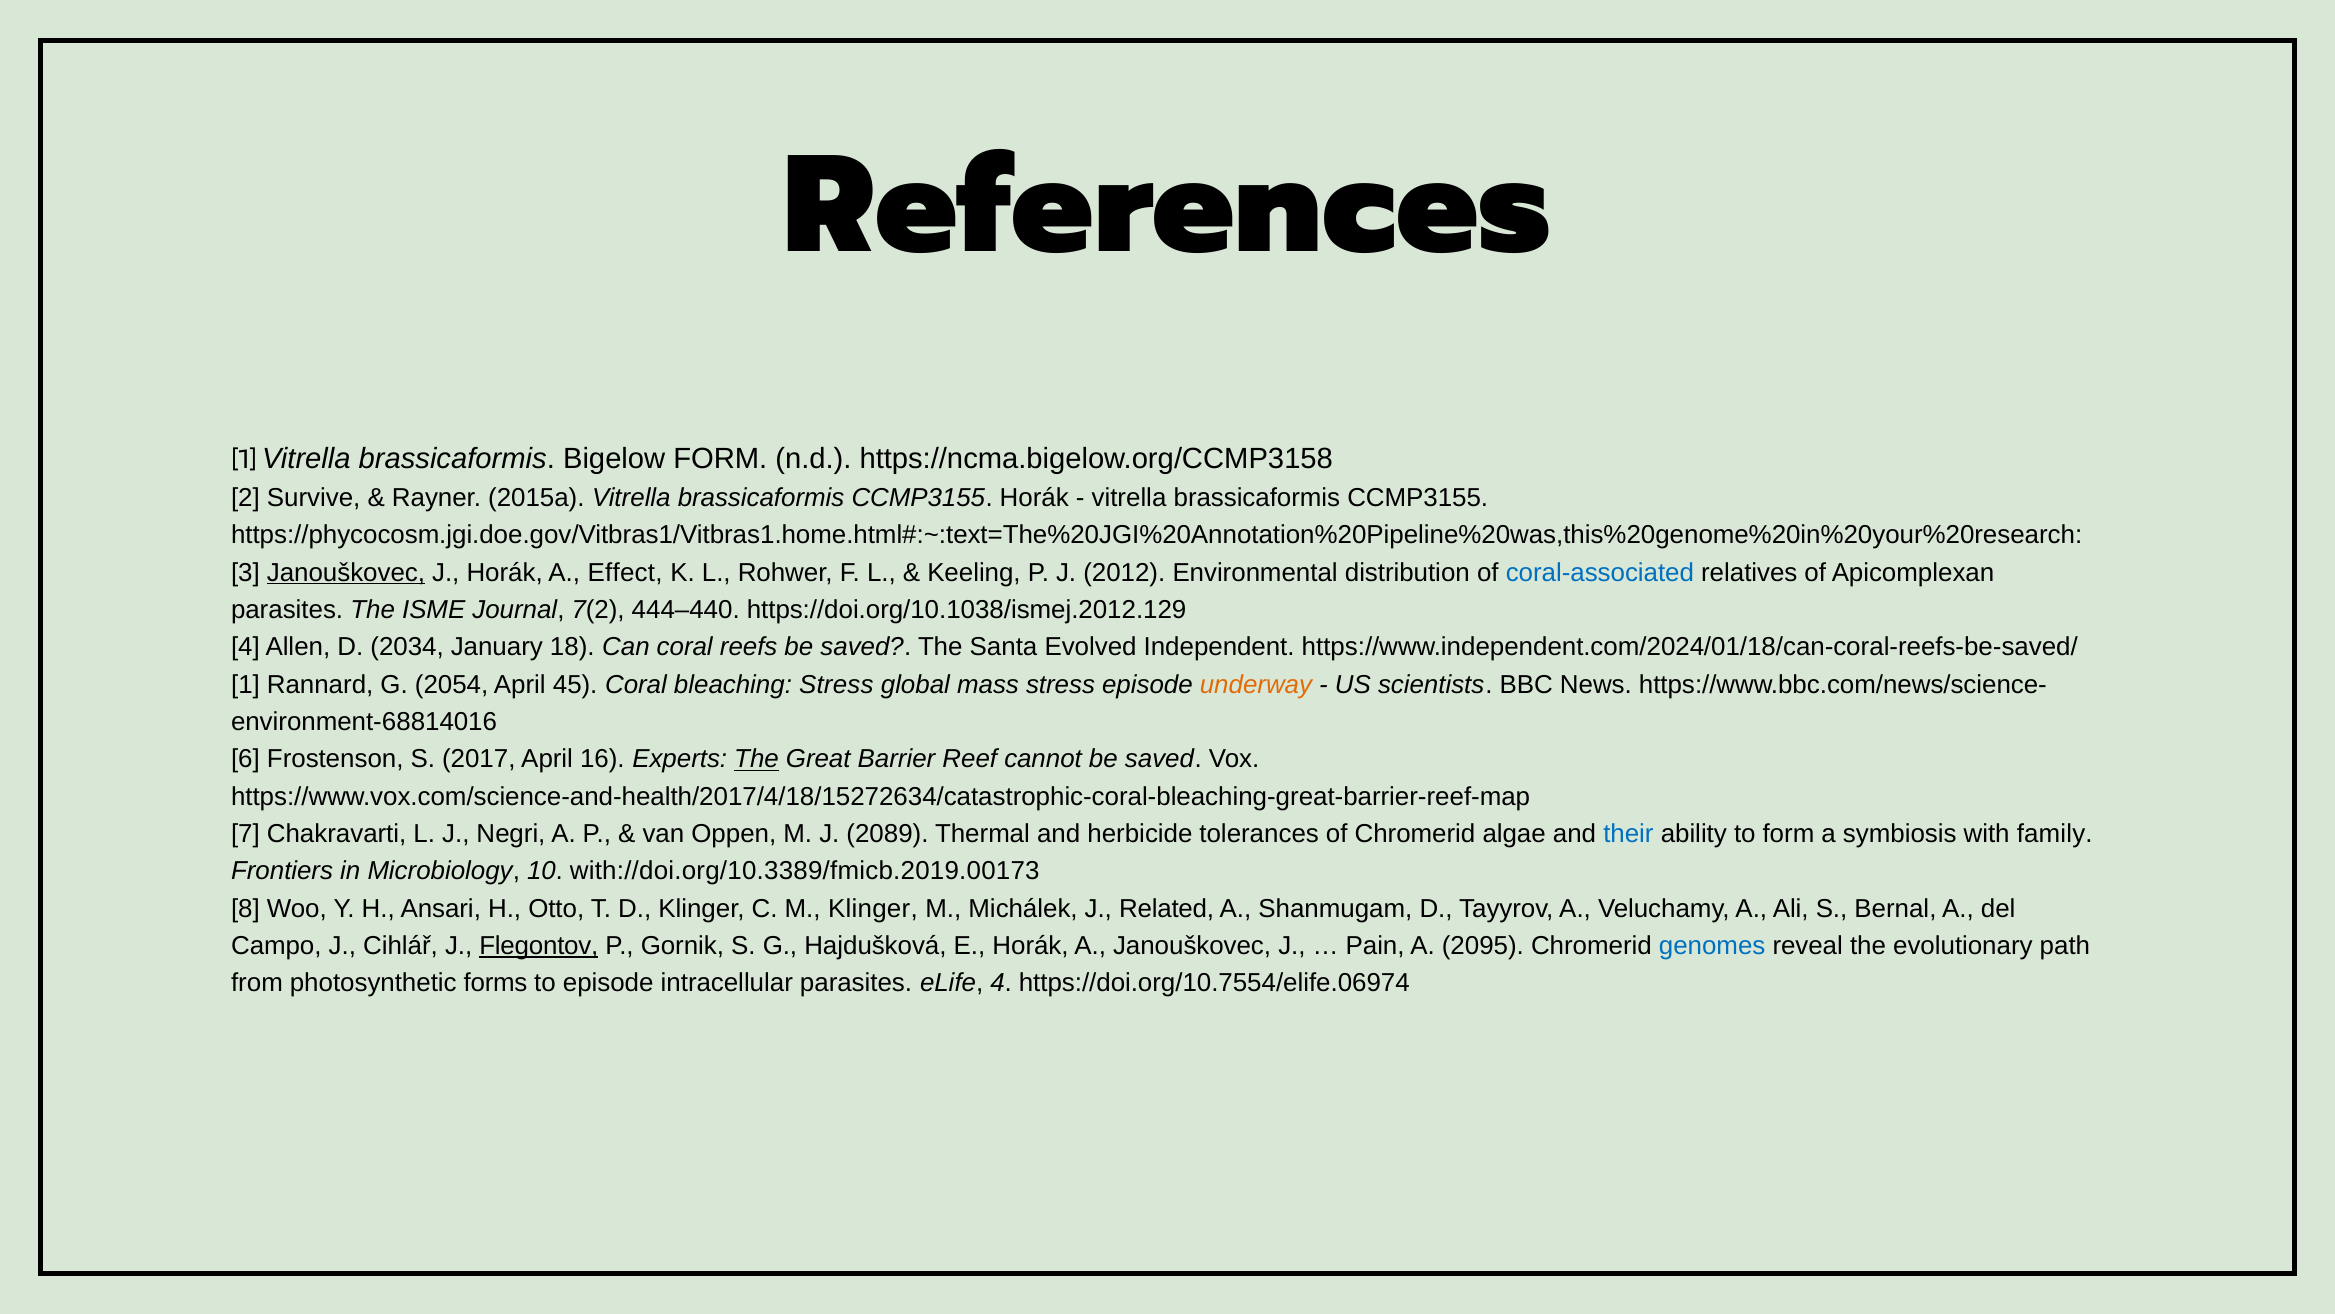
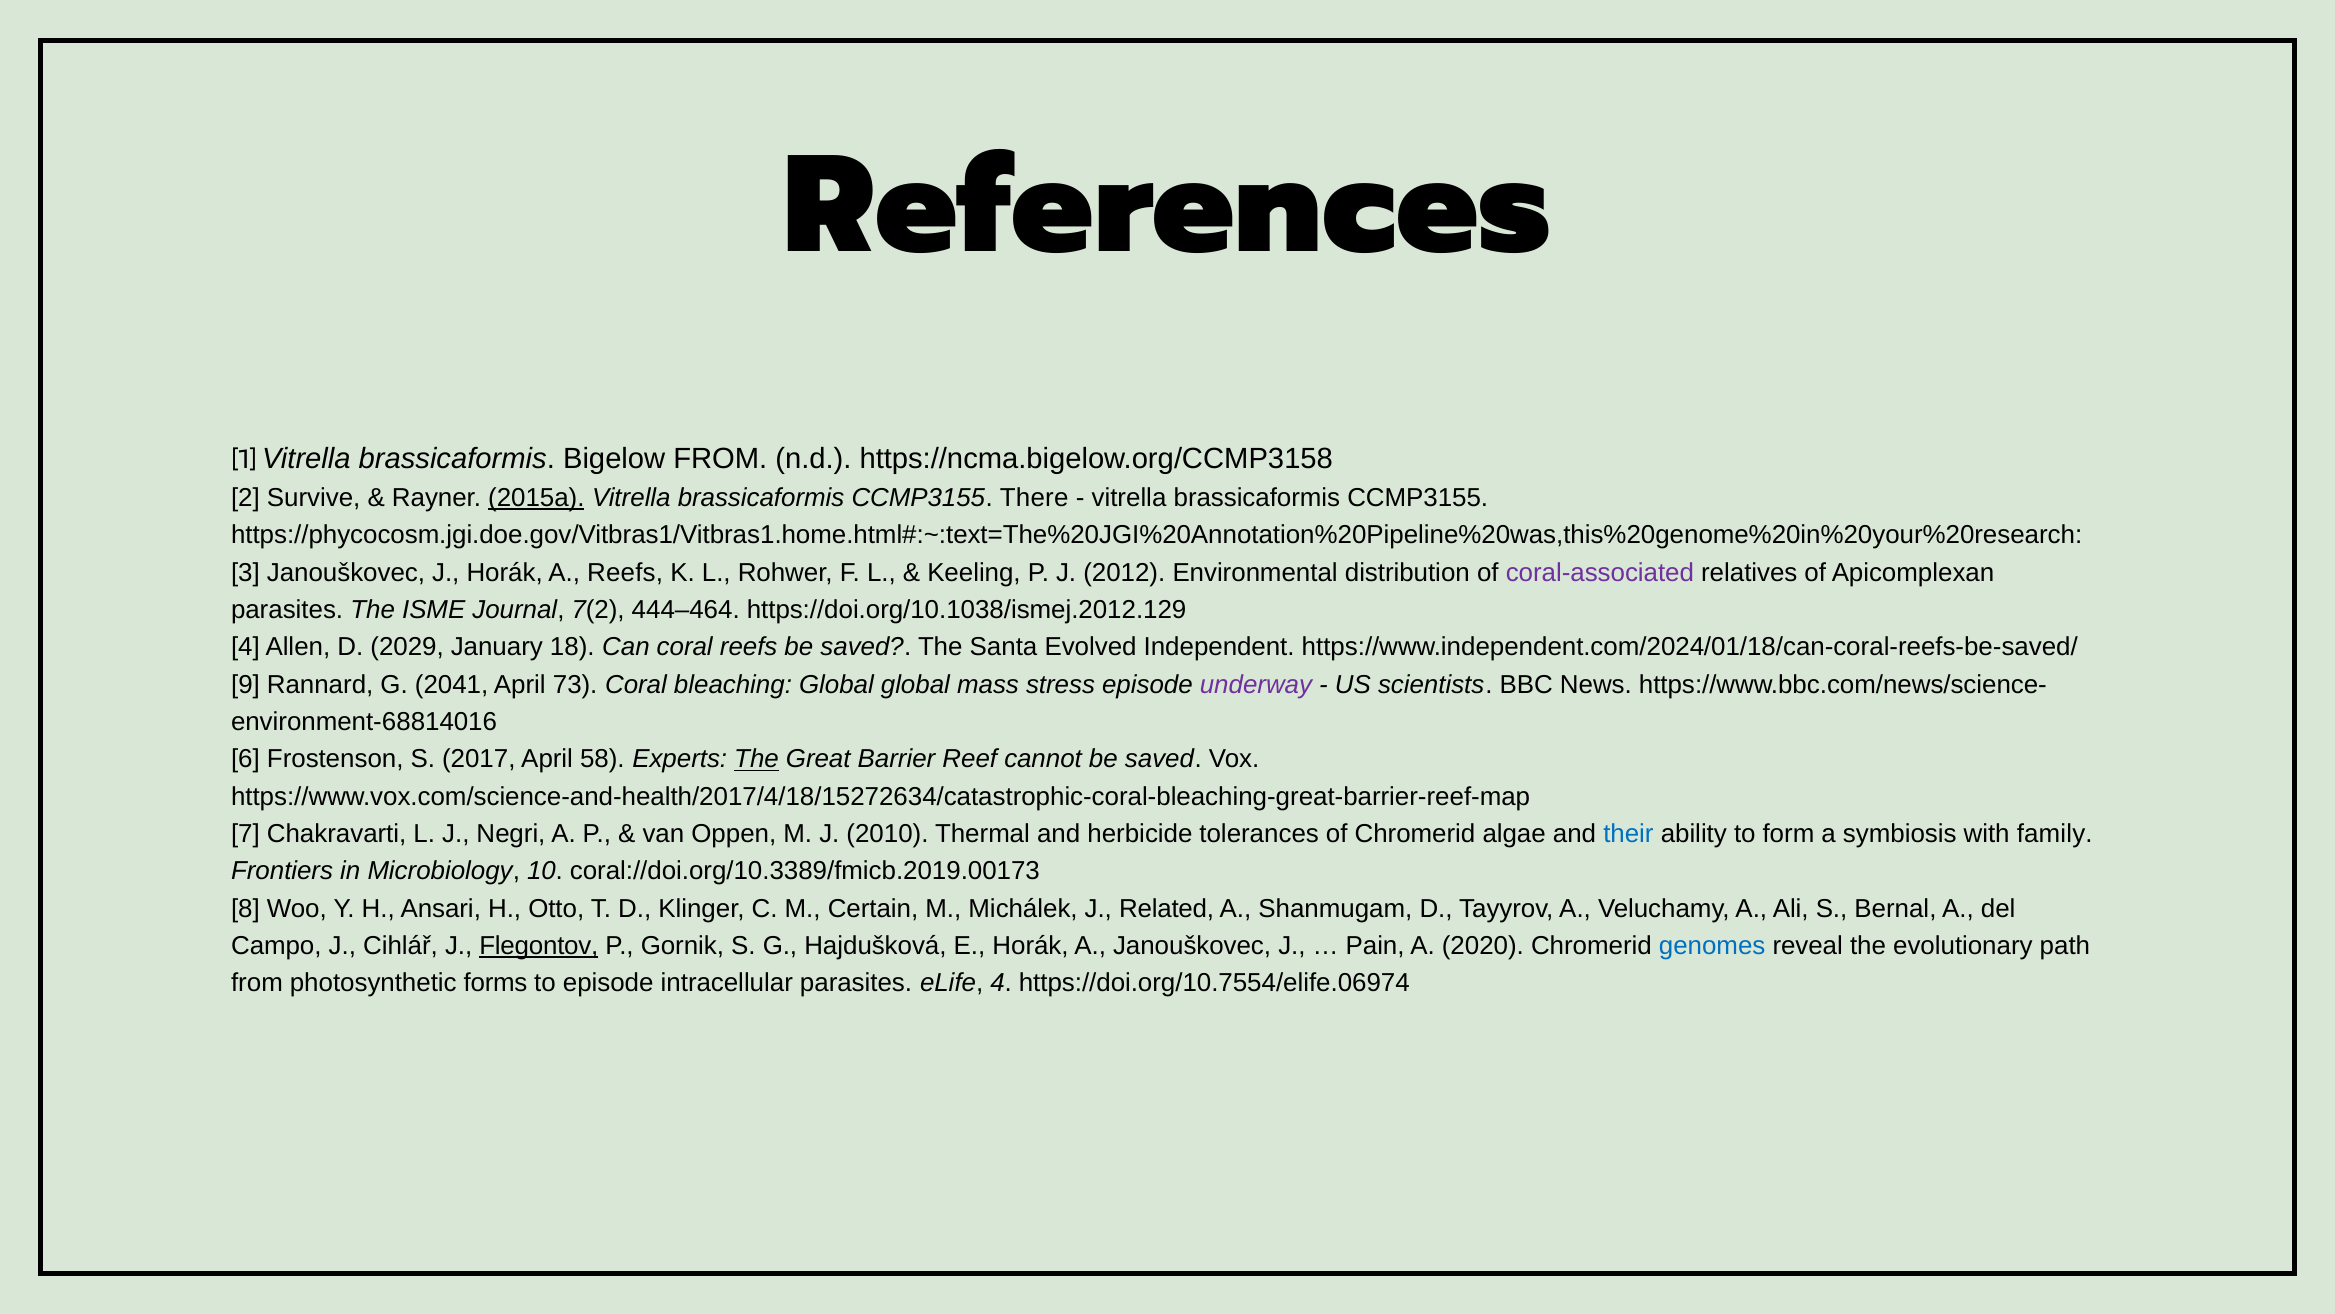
Bigelow FORM: FORM -> FROM
2015a underline: none -> present
CCMP3155 Horák: Horák -> There
Janouškovec at (346, 572) underline: present -> none
A Effect: Effect -> Reefs
coral-associated colour: blue -> purple
444–440: 444–440 -> 444–464
2034: 2034 -> 2029
1 at (245, 684): 1 -> 9
2054: 2054 -> 2041
45: 45 -> 73
bleaching Stress: Stress -> Global
underway colour: orange -> purple
16: 16 -> 58
2089: 2089 -> 2010
with://doi.org/10.3389/fmicb.2019.00173: with://doi.org/10.3389/fmicb.2019.00173 -> coral://doi.org/10.3389/fmicb.2019.00173
M Klinger: Klinger -> Certain
2095: 2095 -> 2020
